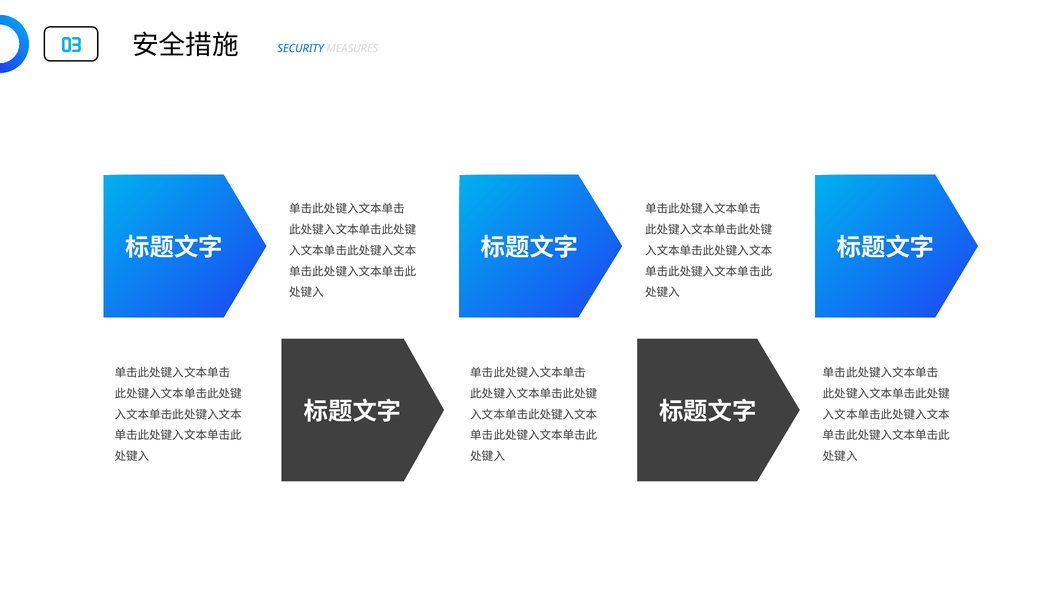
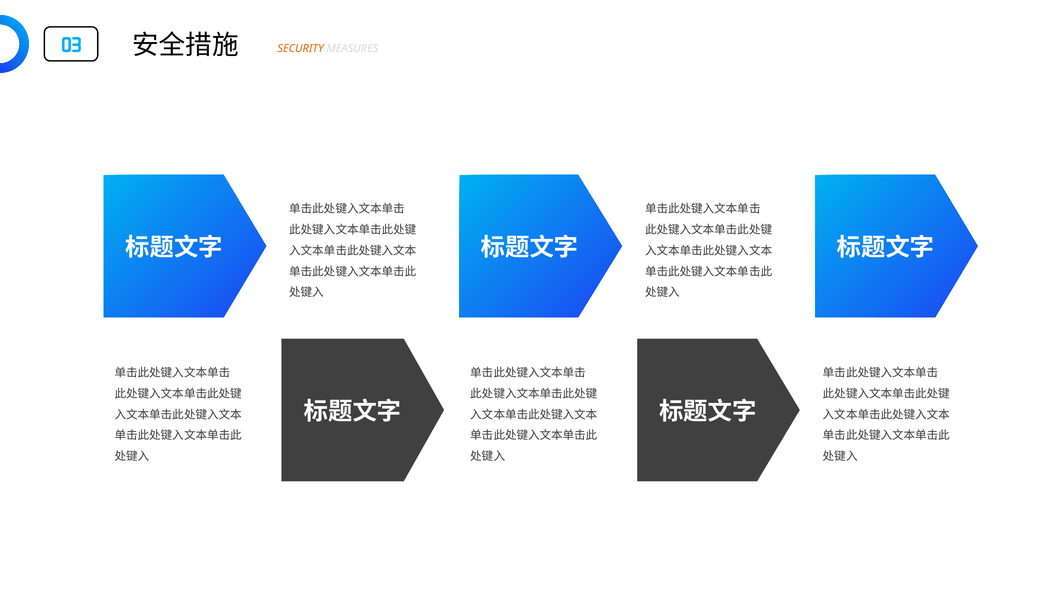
SECURITY colour: blue -> orange
